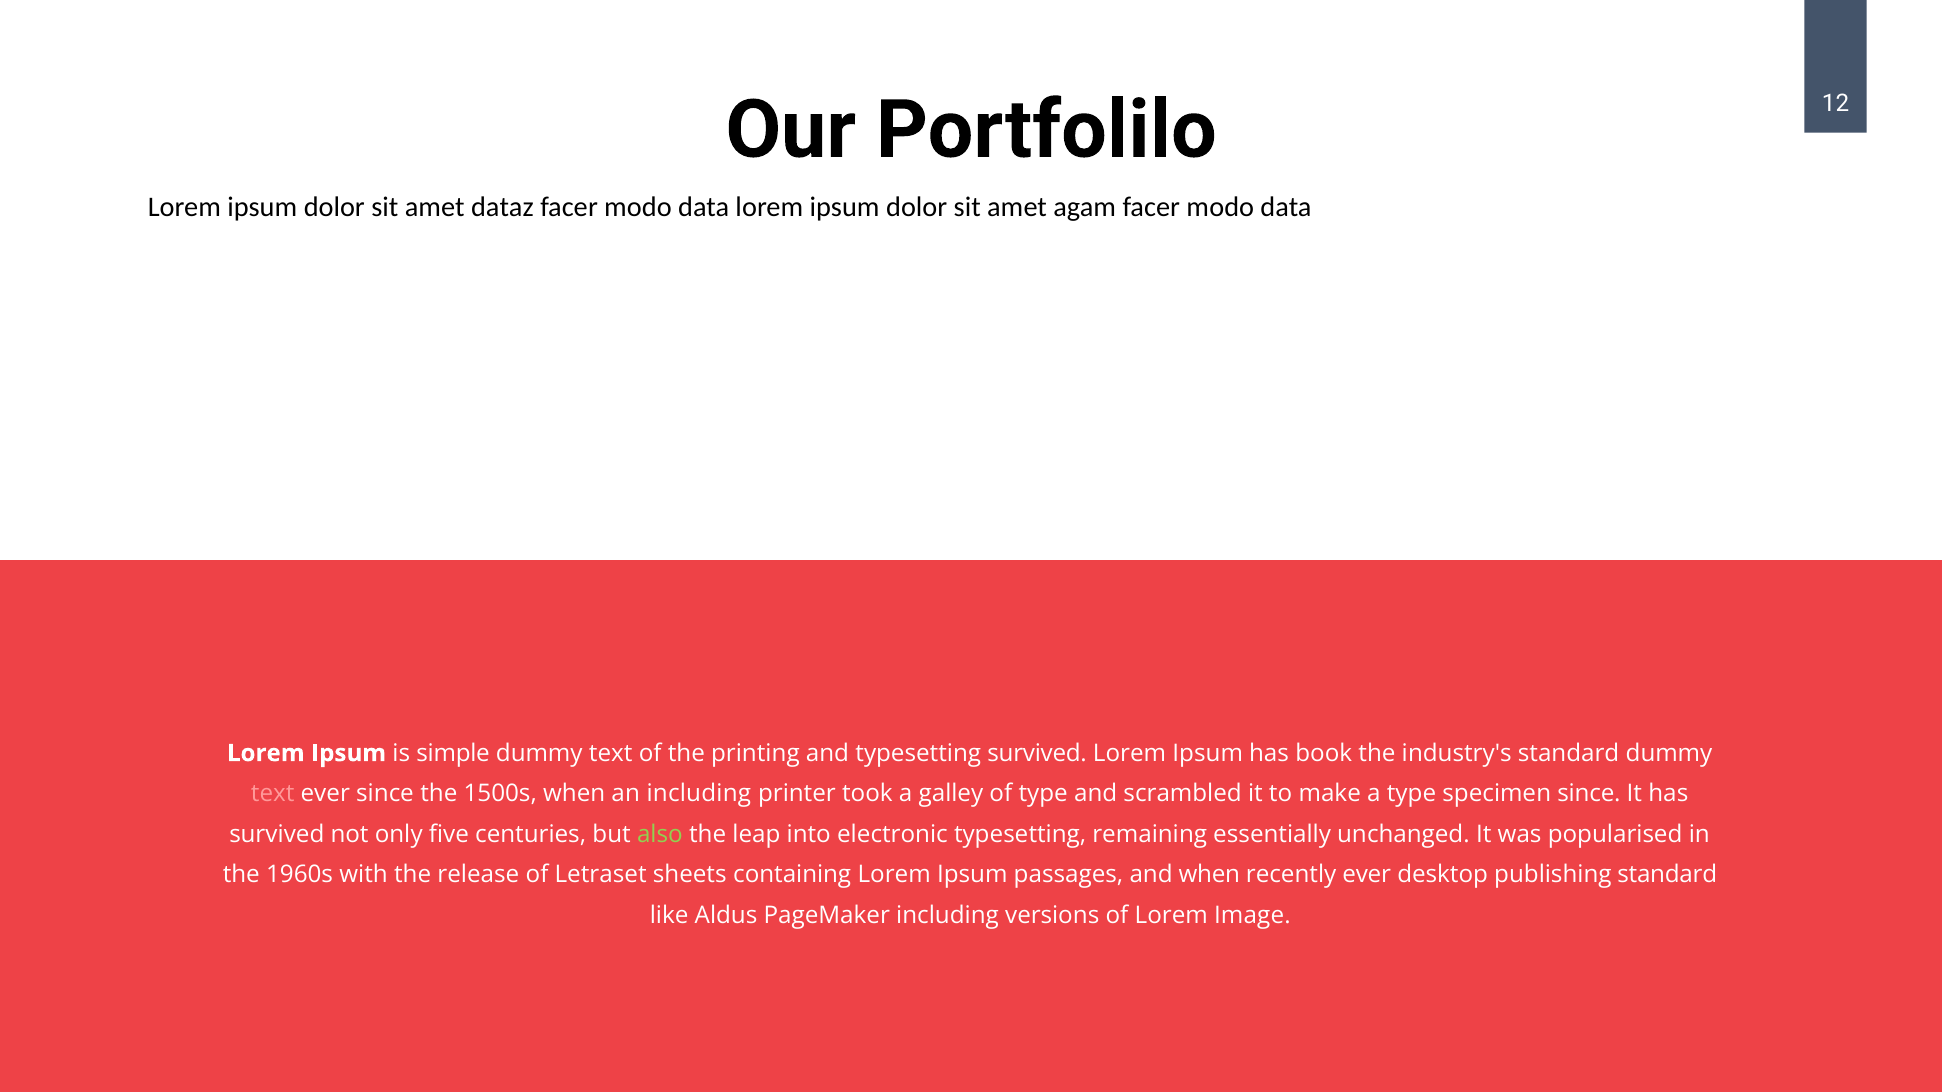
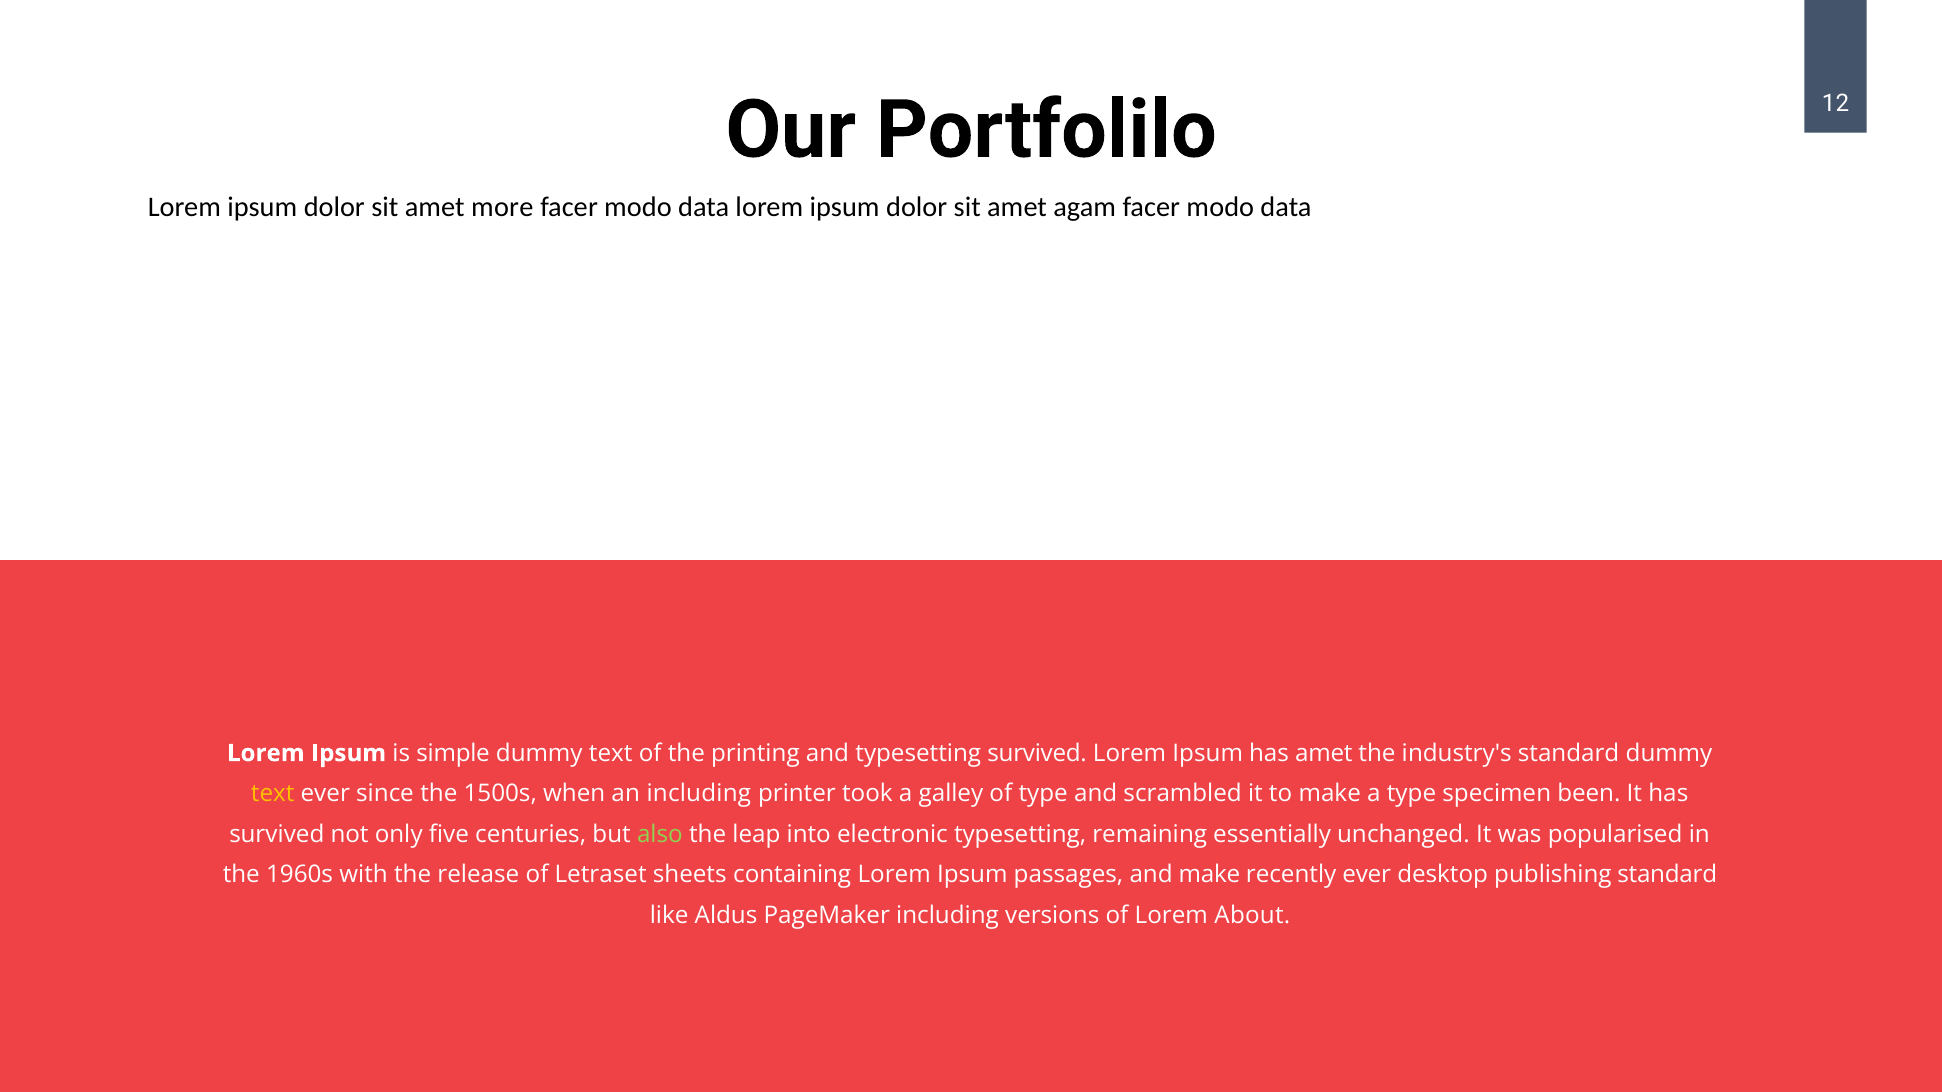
dataz: dataz -> more
has book: book -> amet
text at (273, 794) colour: pink -> yellow
specimen since: since -> been
and when: when -> make
Image: Image -> About
